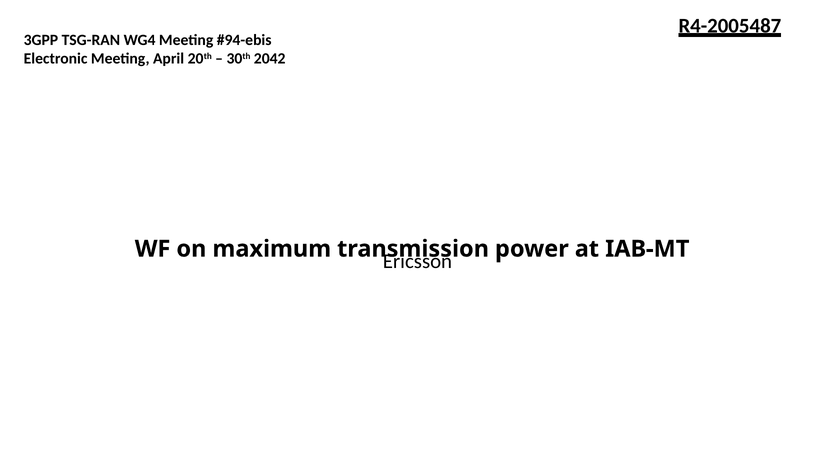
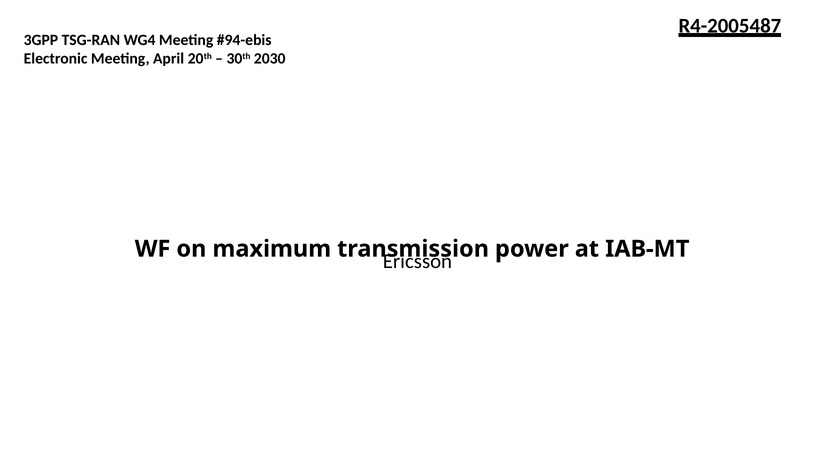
2042: 2042 -> 2030
